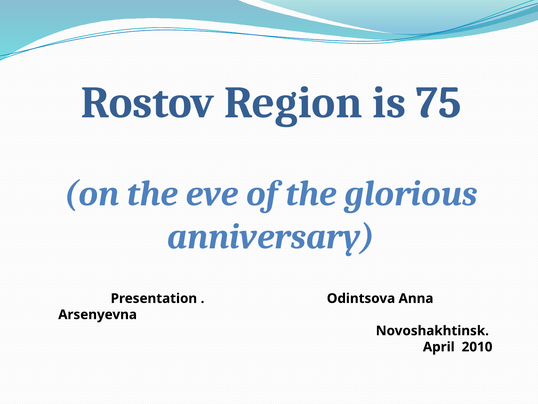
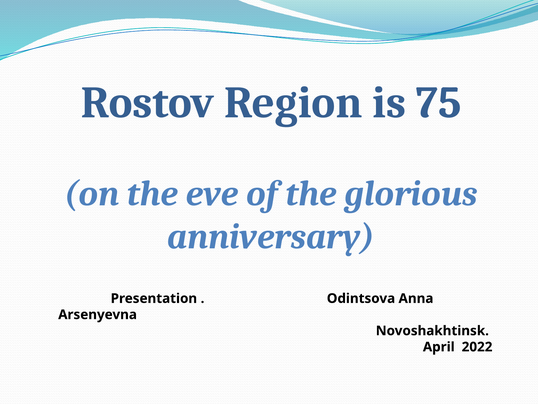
2010: 2010 -> 2022
